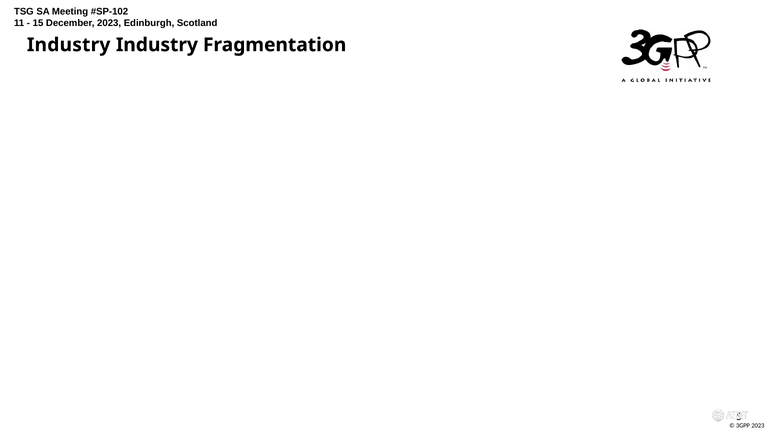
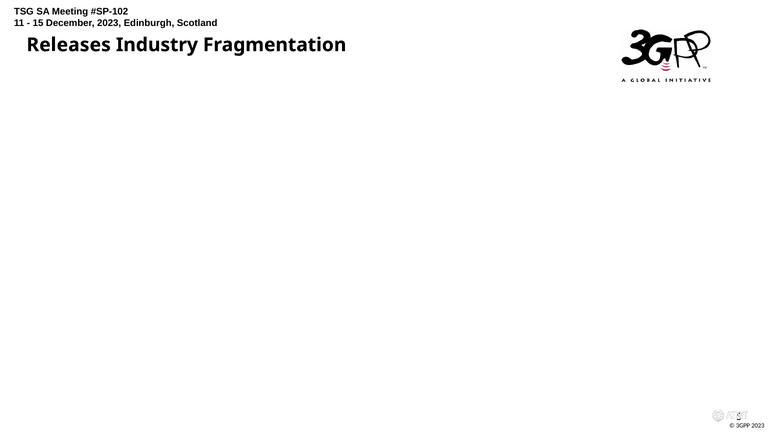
Industry at (69, 45): Industry -> Releases
